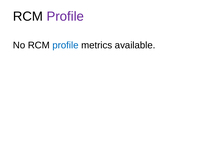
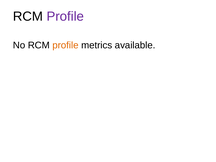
profile at (65, 45) colour: blue -> orange
